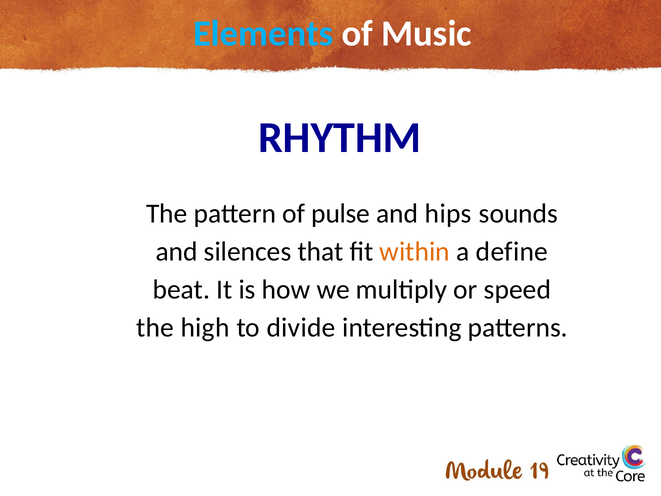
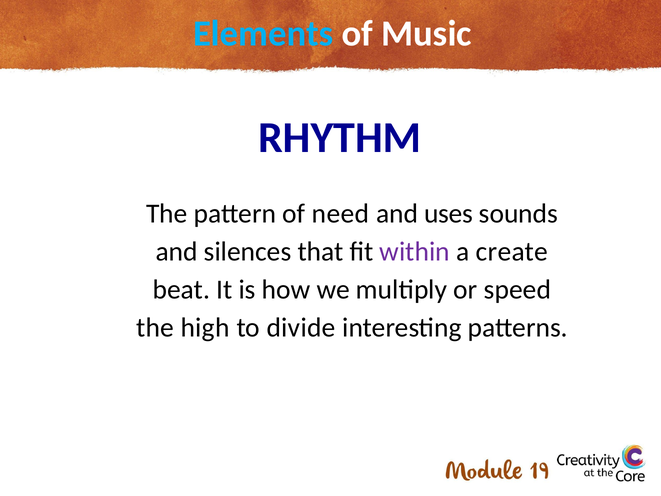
pulse: pulse -> need
hips: hips -> uses
within colour: orange -> purple
define: define -> create
